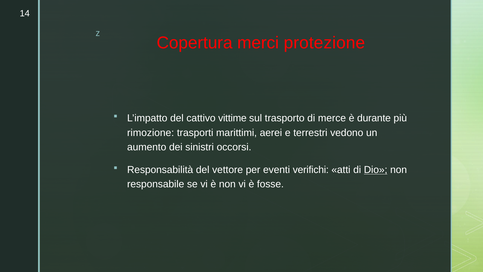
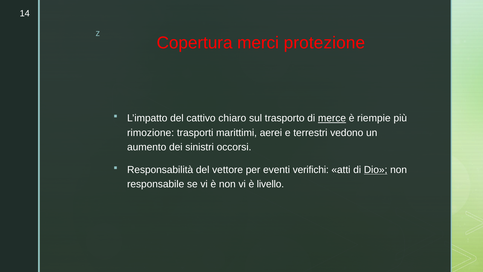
vittime: vittime -> chiaro
merce underline: none -> present
durante: durante -> riempie
fosse: fosse -> livello
